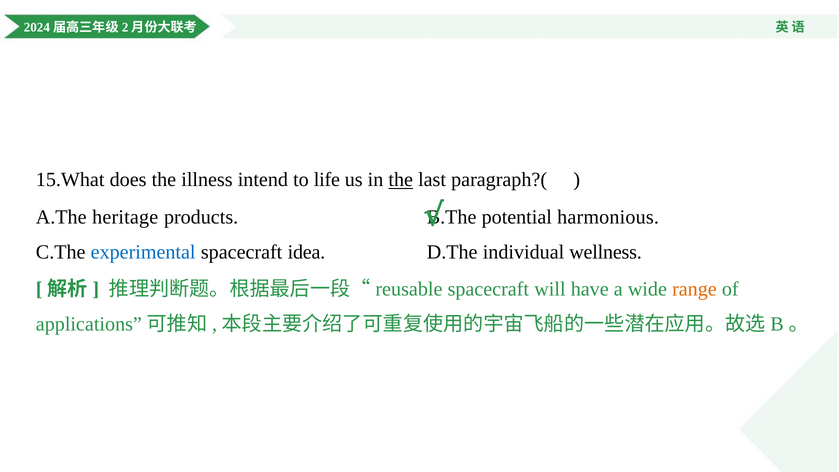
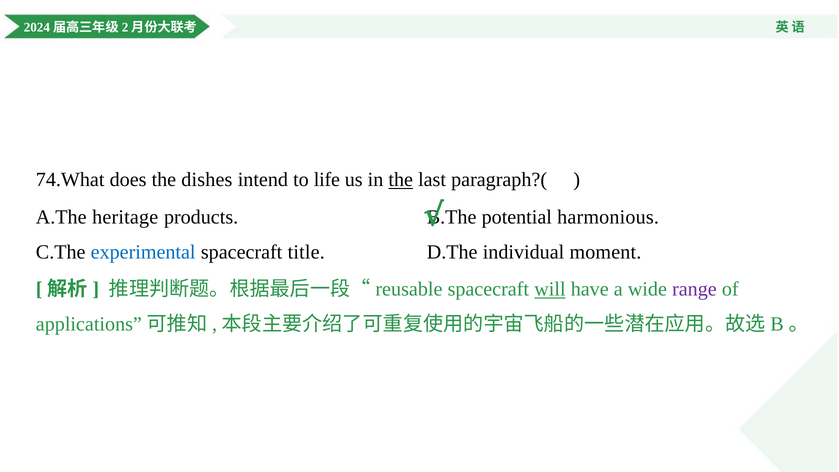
15.What: 15.What -> 74.What
illness: illness -> dishes
idea: idea -> title
wellness: wellness -> moment
will underline: none -> present
range colour: orange -> purple
